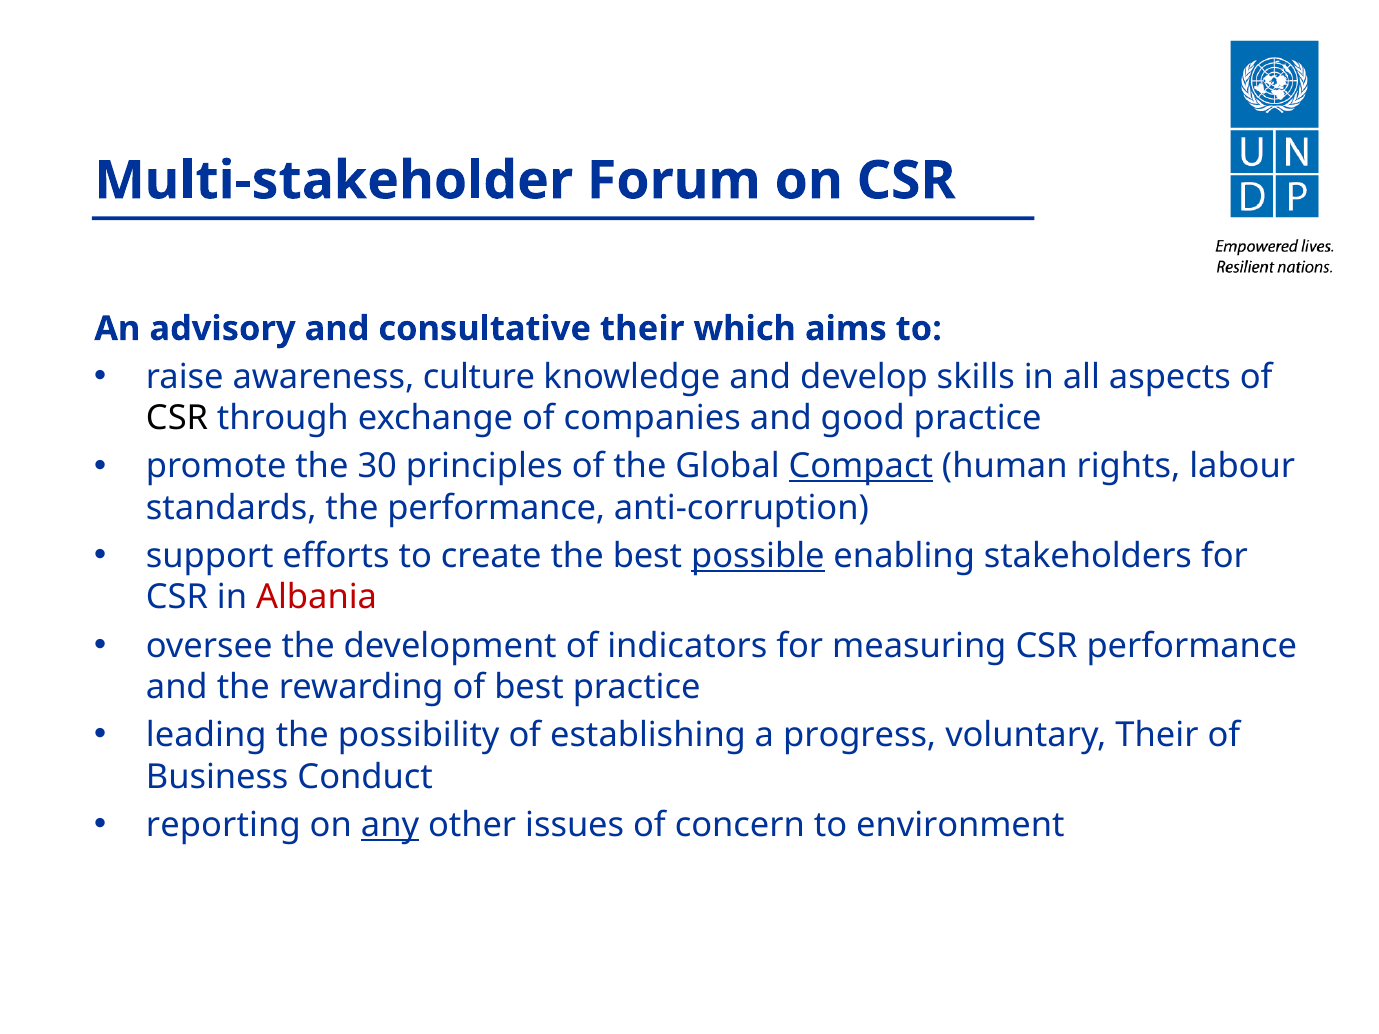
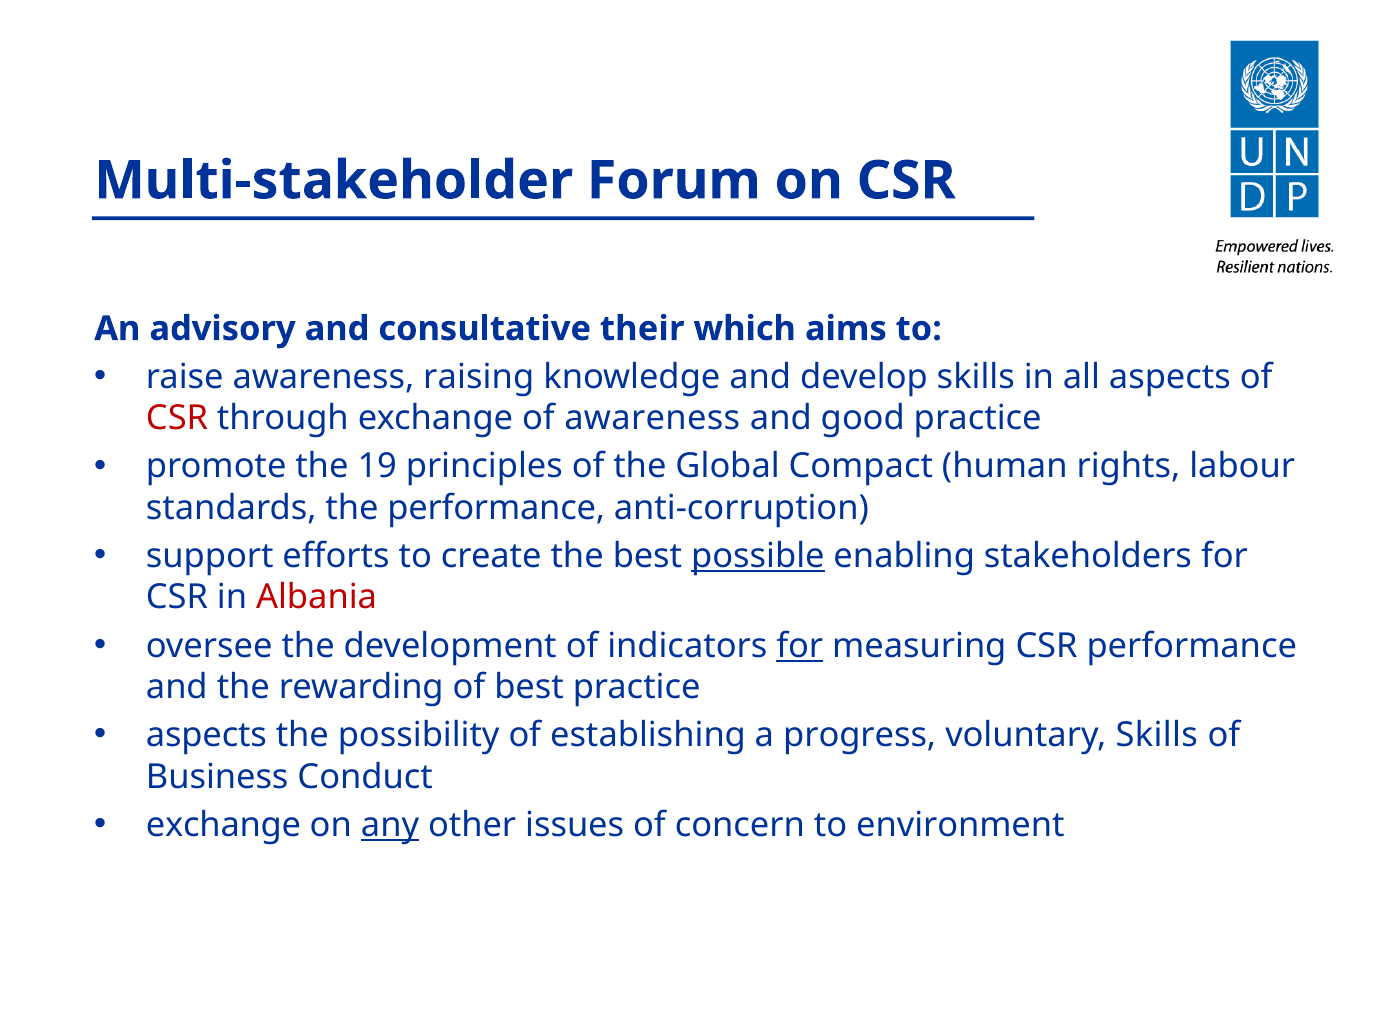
culture: culture -> raising
CSR at (177, 418) colour: black -> red
of companies: companies -> awareness
30: 30 -> 19
Compact underline: present -> none
for at (800, 646) underline: none -> present
leading at (206, 736): leading -> aspects
voluntary Their: Their -> Skills
reporting at (223, 825): reporting -> exchange
